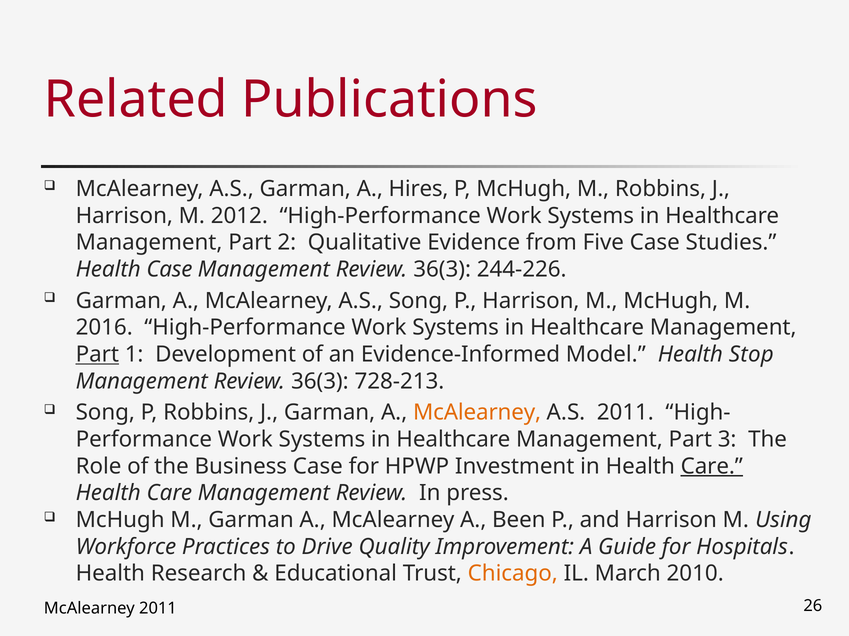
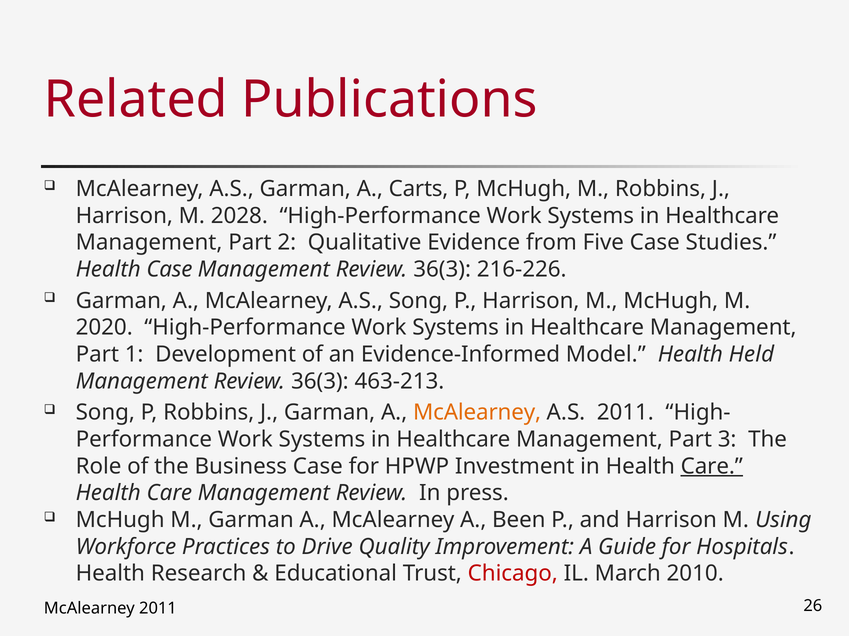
Hires: Hires -> Carts
2012: 2012 -> 2028
244-226: 244-226 -> 216-226
2016: 2016 -> 2020
Part at (97, 355) underline: present -> none
Stop: Stop -> Held
728-213: 728-213 -> 463-213
Chicago colour: orange -> red
